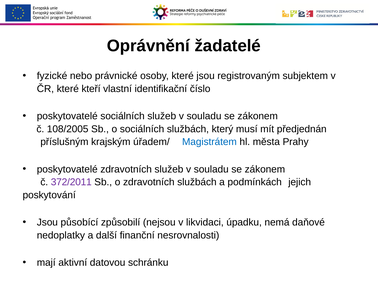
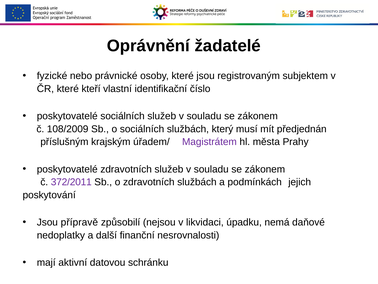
108/2005: 108/2005 -> 108/2009
Magistrátem colour: blue -> purple
působící: působící -> přípravě
